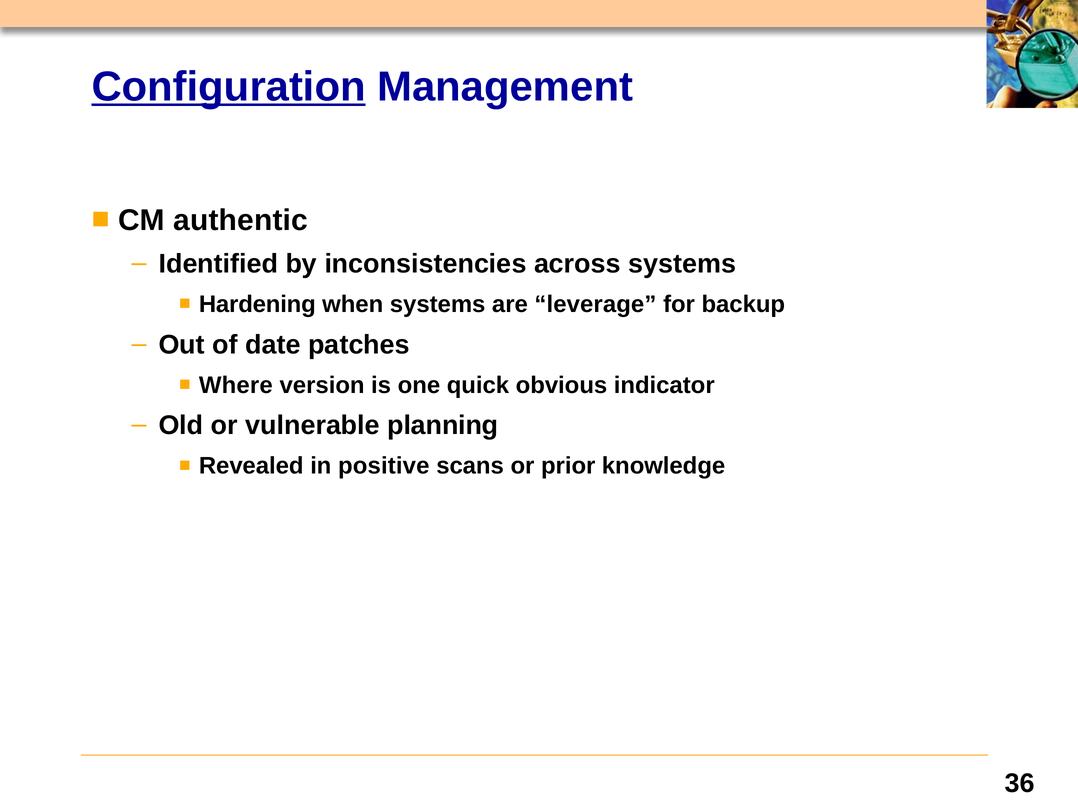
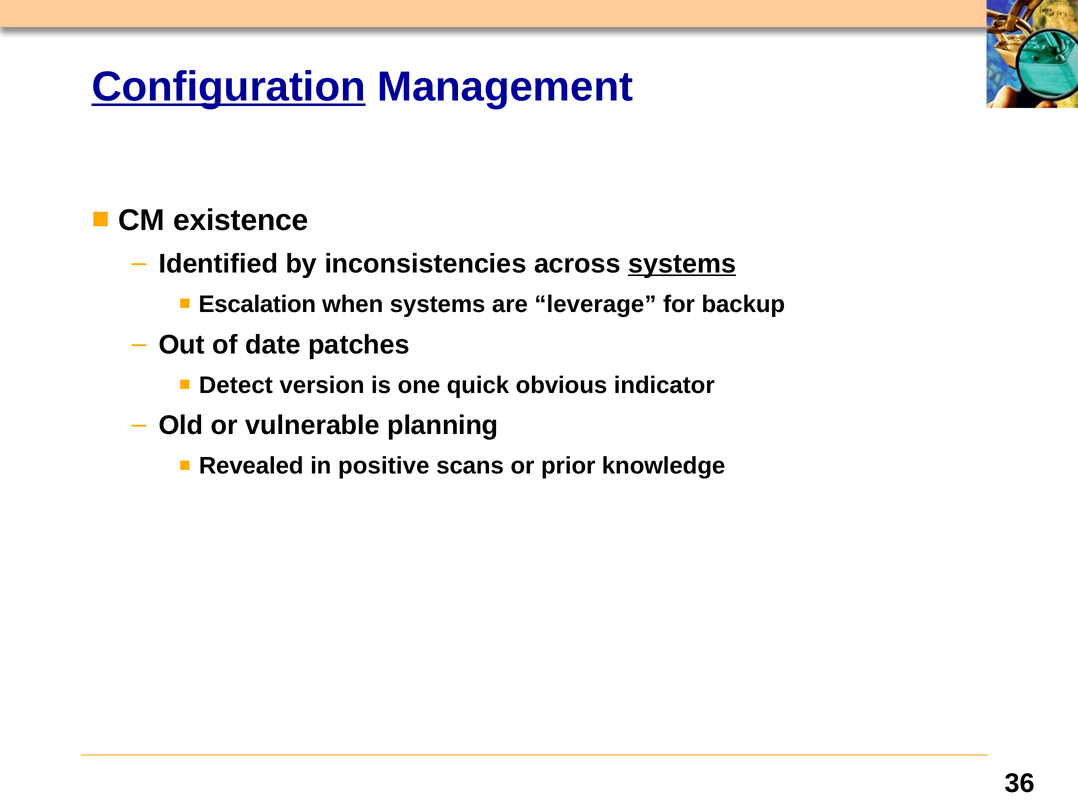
authentic: authentic -> existence
systems at (682, 264) underline: none -> present
Hardening: Hardening -> Escalation
Where: Where -> Detect
